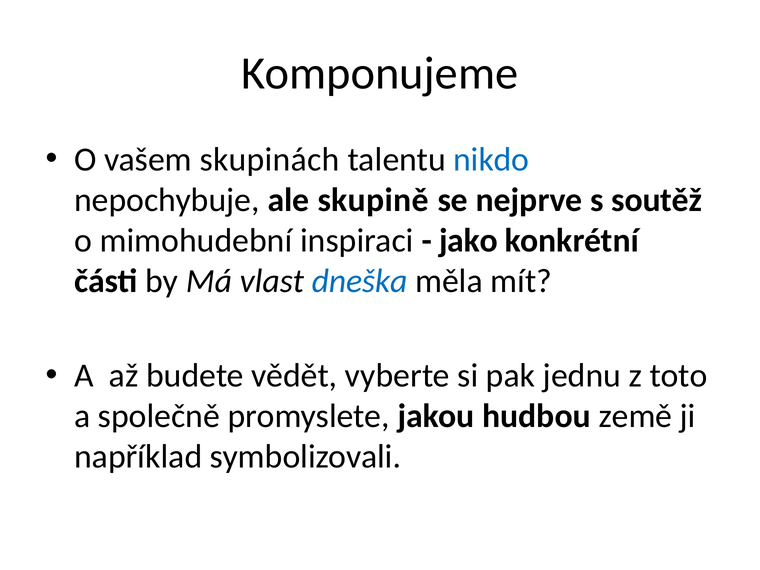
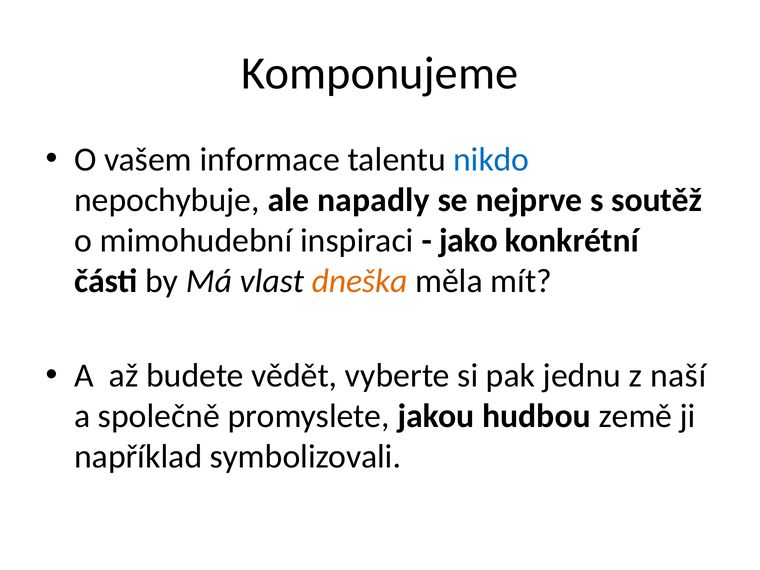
skupinách: skupinách -> informace
skupině: skupině -> napadly
dneška colour: blue -> orange
toto: toto -> naší
